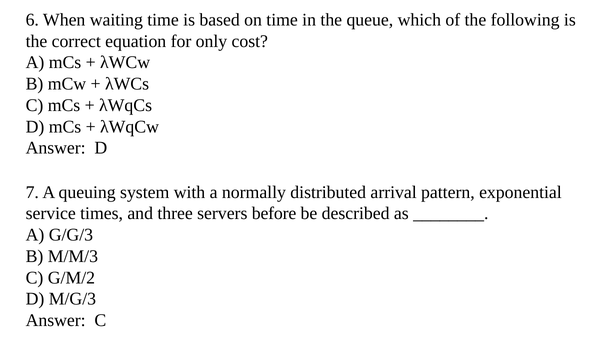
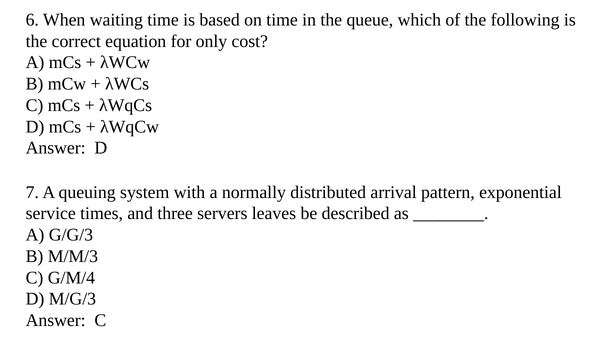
before: before -> leaves
G/M/2: G/M/2 -> G/M/4
